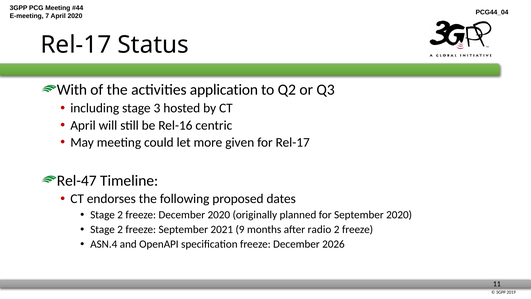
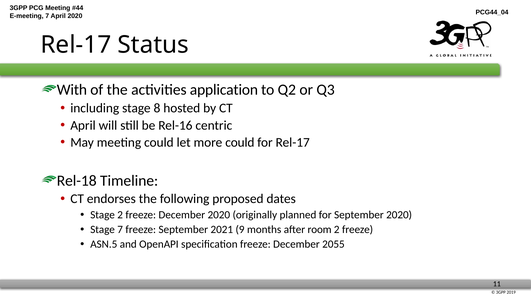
3: 3 -> 8
more given: given -> could
Rel-47: Rel-47 -> Rel-18
2 at (120, 229): 2 -> 7
radio: radio -> room
ASN.4: ASN.4 -> ASN.5
2026: 2026 -> 2055
